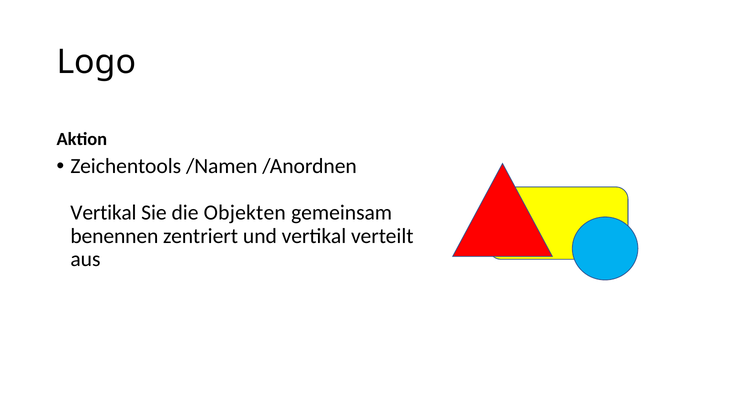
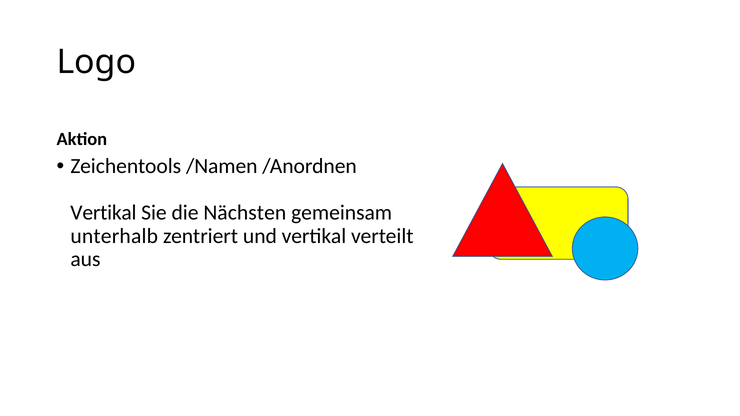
Objekten: Objekten -> Nächsten
benennen: benennen -> unterhalb
